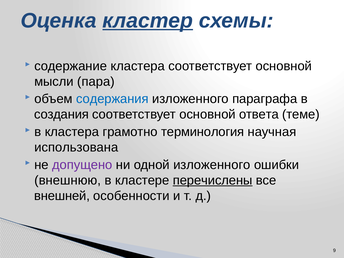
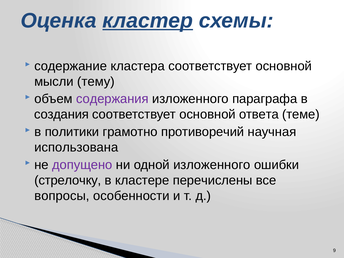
пара: пара -> тему
содержания colour: blue -> purple
в кластера: кластера -> политики
терминология: терминология -> противоречий
внешнюю: внешнюю -> стрелочку
перечислены underline: present -> none
внешней: внешней -> вопросы
